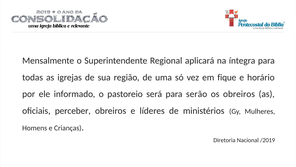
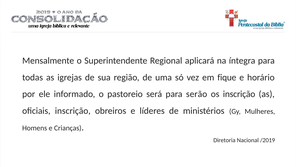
os obreiros: obreiros -> inscrição
oficiais perceber: perceber -> inscrição
